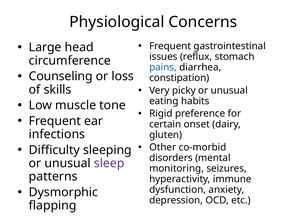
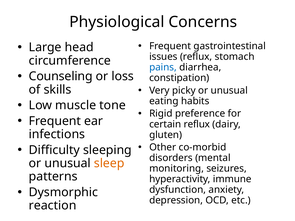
certain onset: onset -> reflux
sleep colour: purple -> orange
flapping: flapping -> reaction
